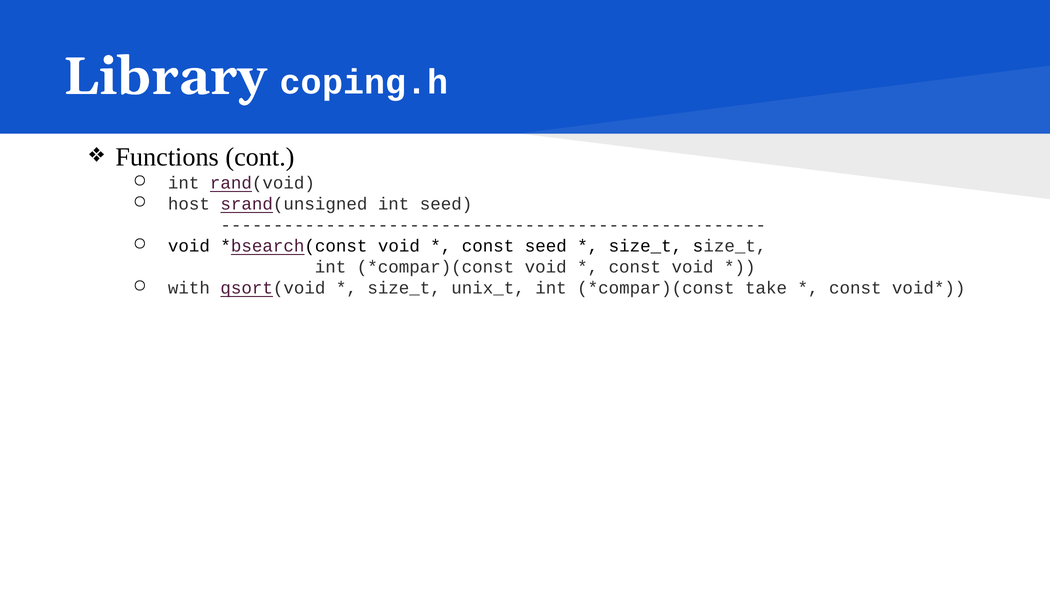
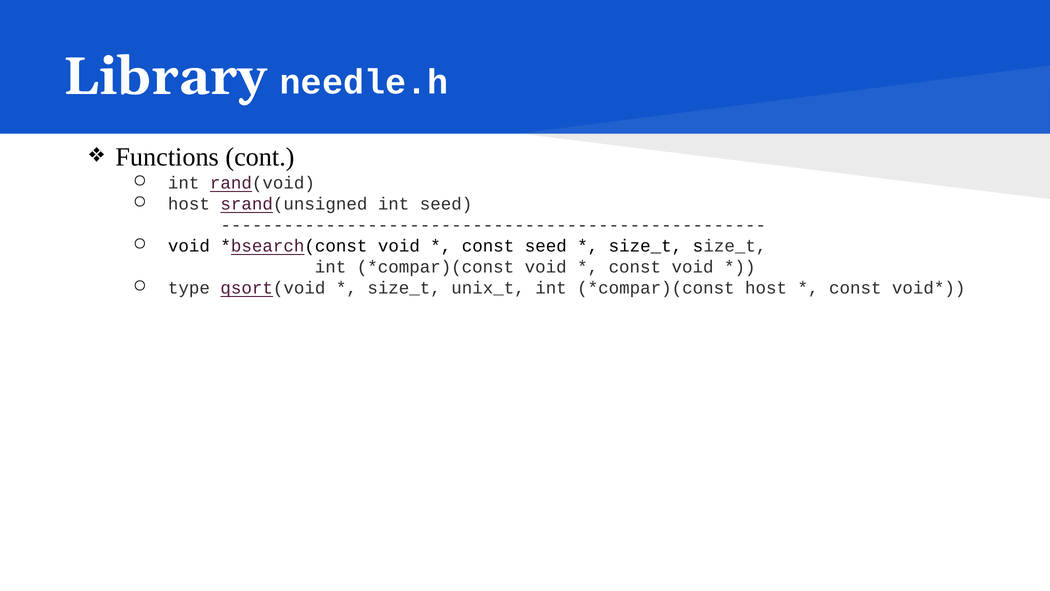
coping.h: coping.h -> needle.h
with: with -> type
take at (766, 288): take -> host
